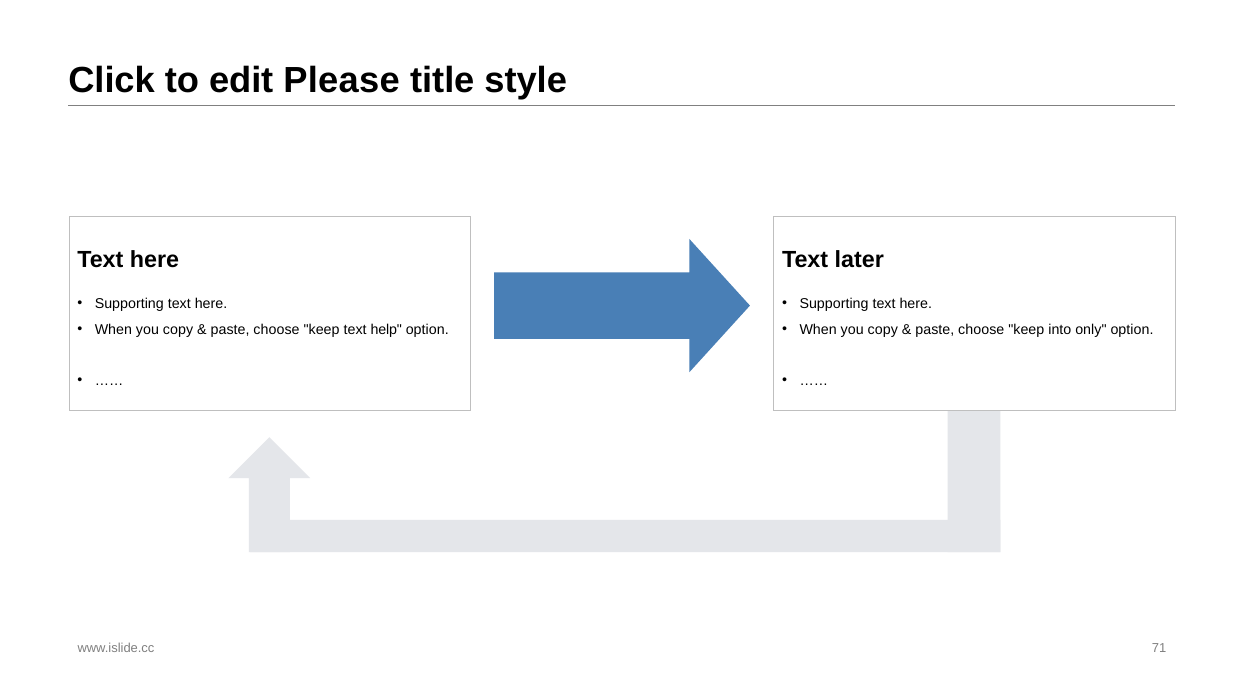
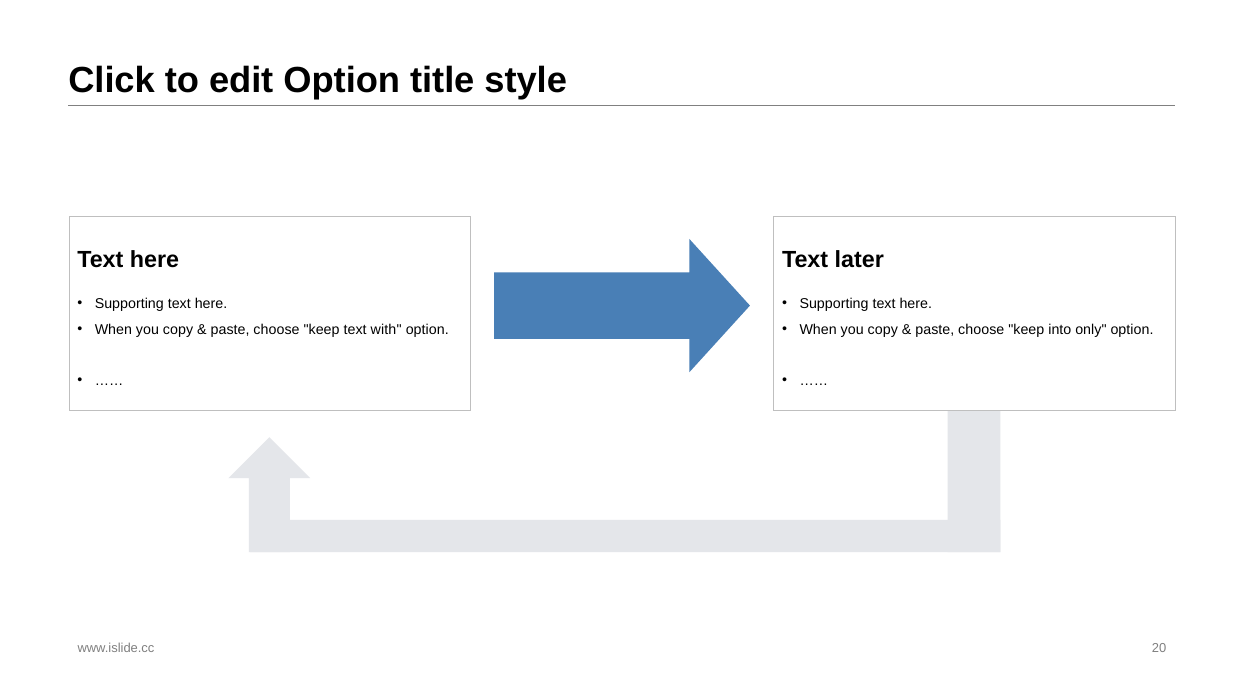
edit Please: Please -> Option
help: help -> with
71: 71 -> 20
